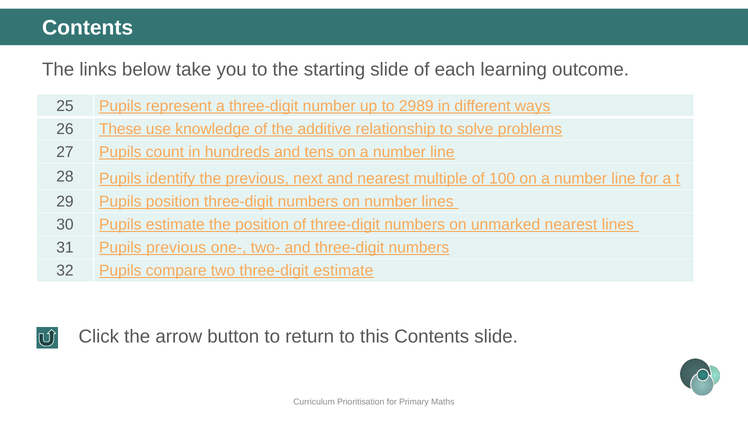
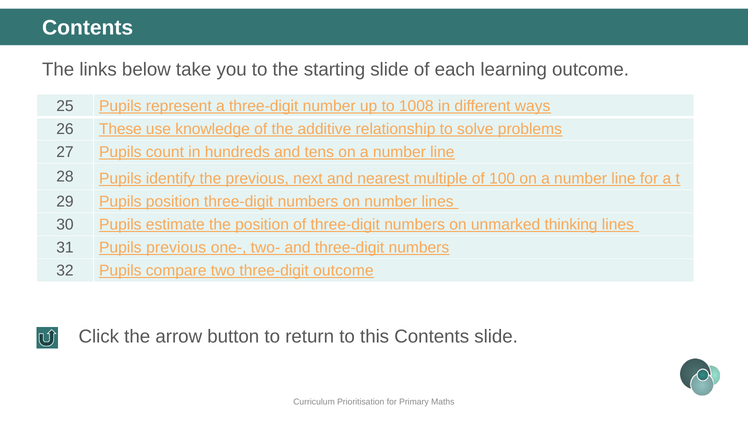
2989: 2989 -> 1008
unmarked nearest: nearest -> thinking
three-digit estimate: estimate -> outcome
